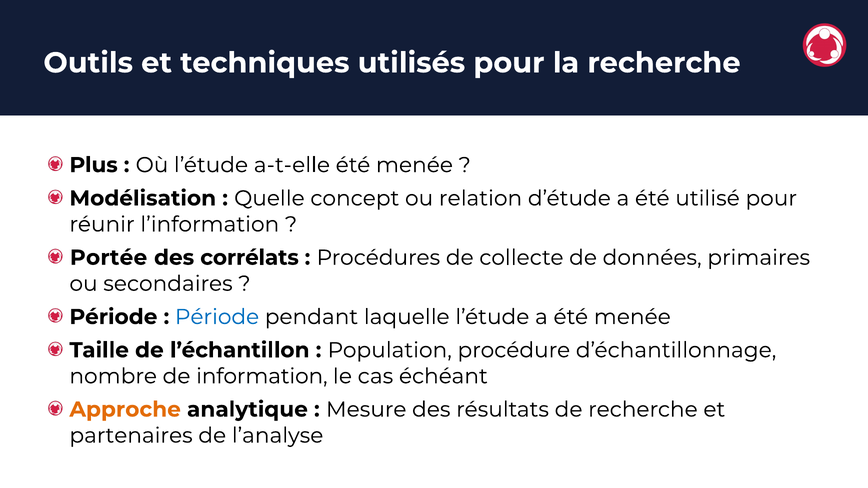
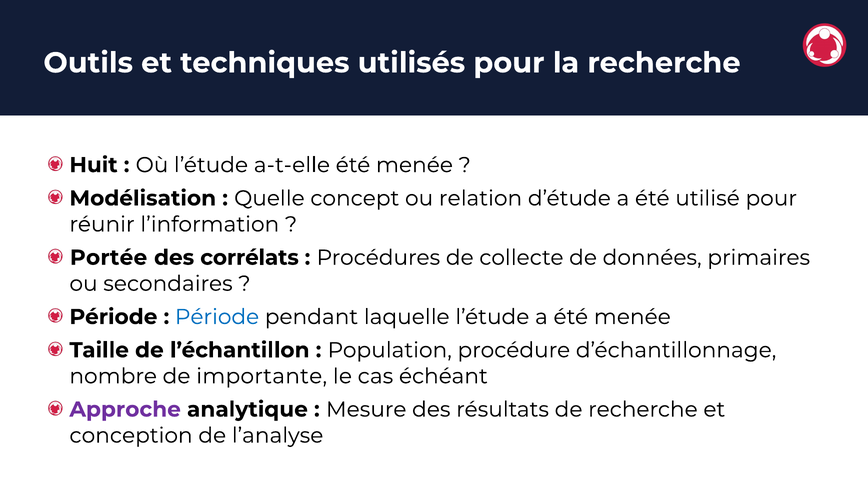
Plus: Plus -> Huit
information: information -> importante
Approche colour: orange -> purple
partenaires: partenaires -> conception
